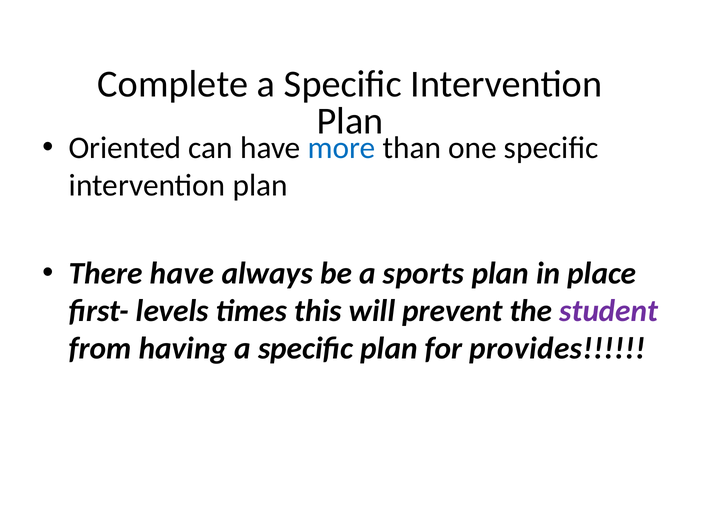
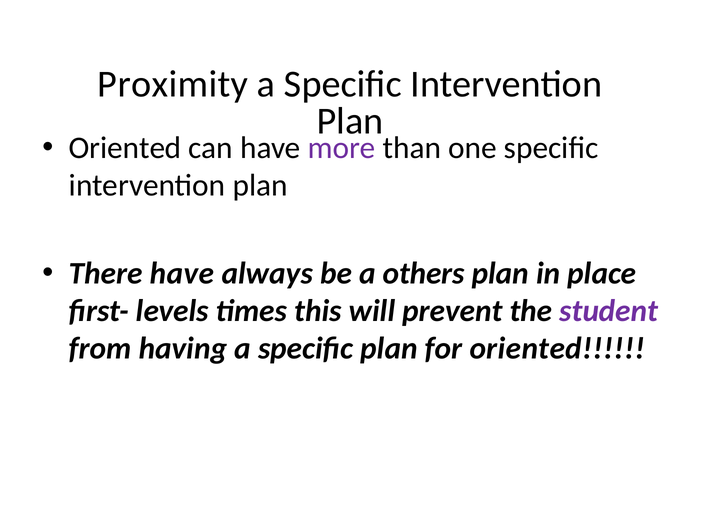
Complete: Complete -> Proximity
more colour: blue -> purple
sports: sports -> others
for provides: provides -> oriented
